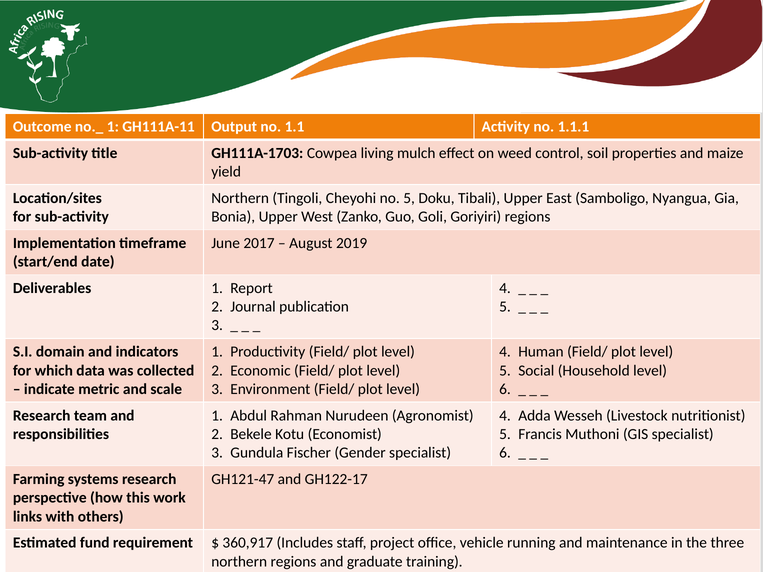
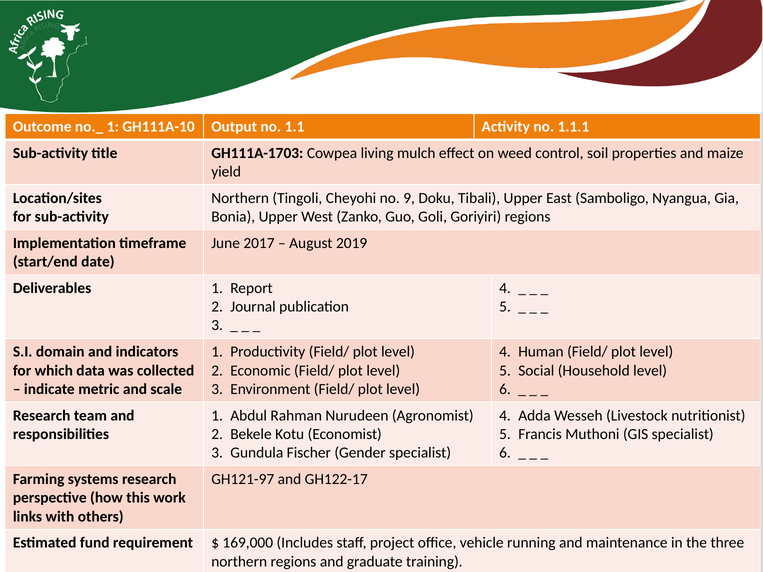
GH111A-11: GH111A-11 -> GH111A-10
no 5: 5 -> 9
GH121-47: GH121-47 -> GH121-97
360,917: 360,917 -> 169,000
